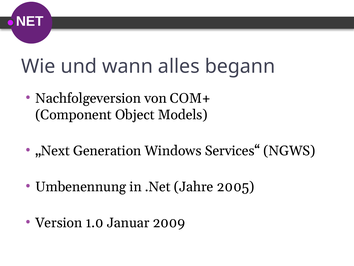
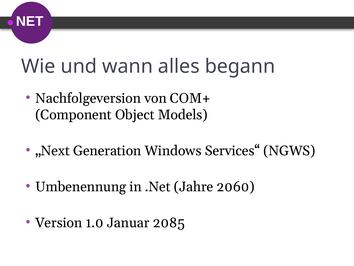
2005: 2005 -> 2060
2009: 2009 -> 2085
